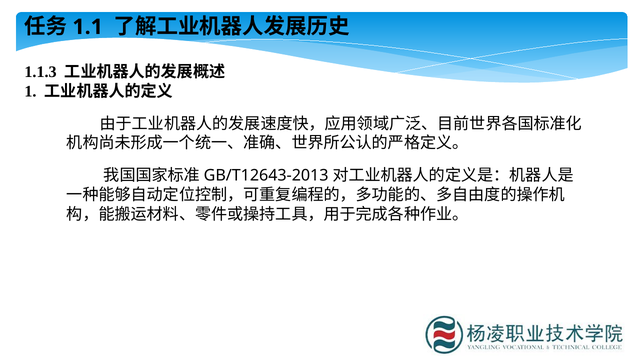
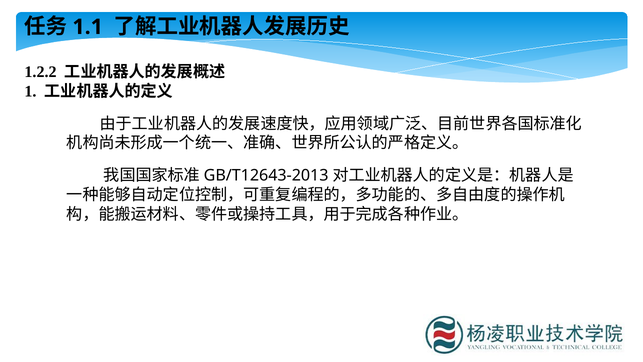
1.1.3: 1.1.3 -> 1.2.2
